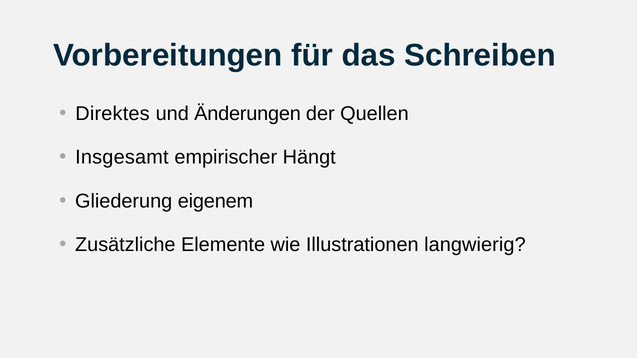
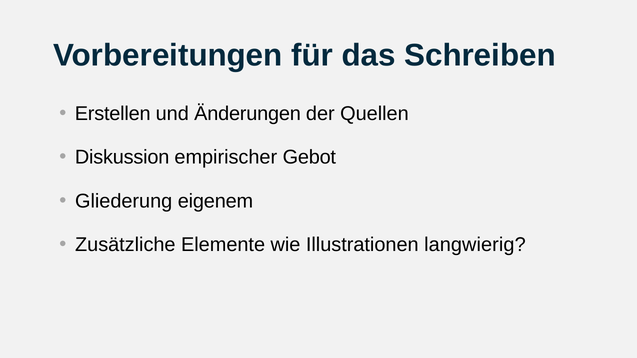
Direktes: Direktes -> Erstellen
Insgesamt: Insgesamt -> Diskussion
Hängt: Hängt -> Gebot
